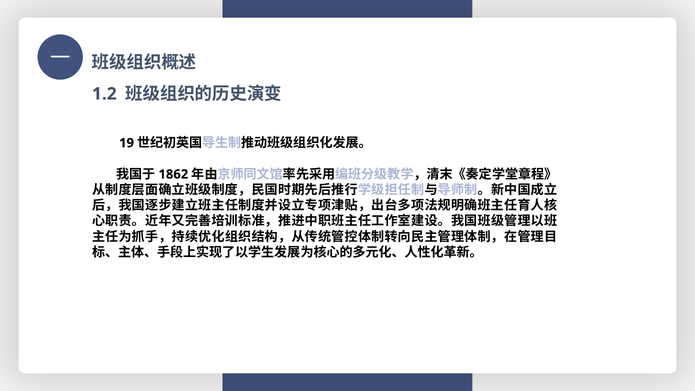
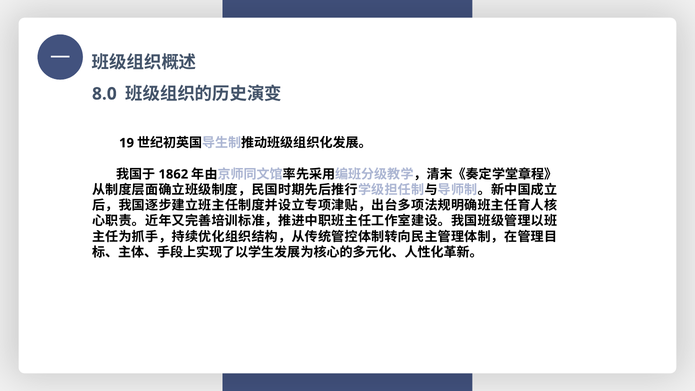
1.2: 1.2 -> 8.0
